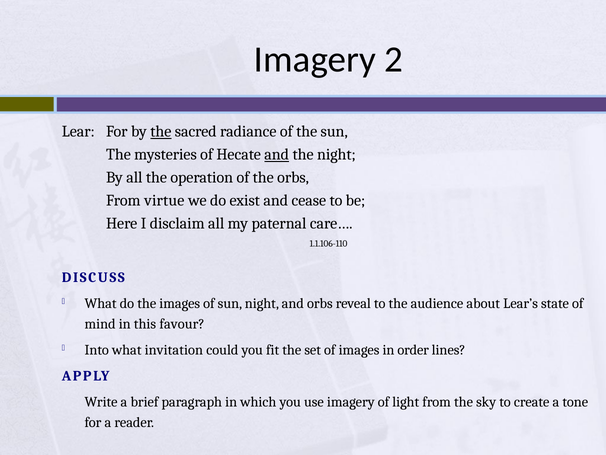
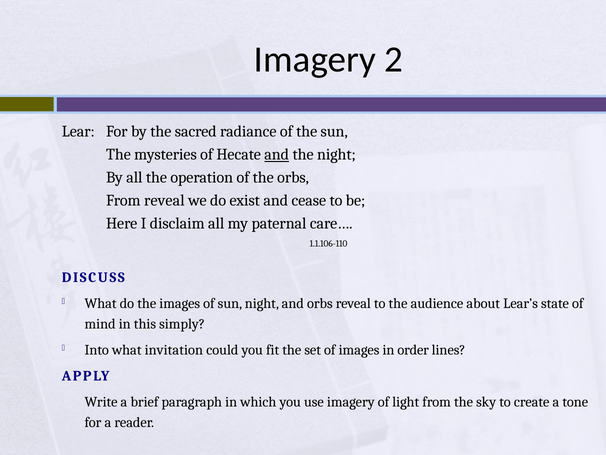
the at (161, 131) underline: present -> none
From virtue: virtue -> reveal
favour: favour -> simply
